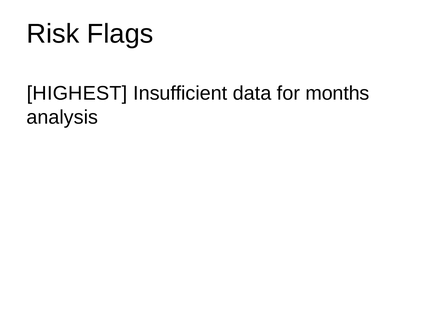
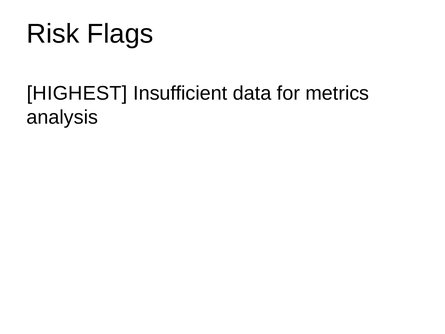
months: months -> metrics
